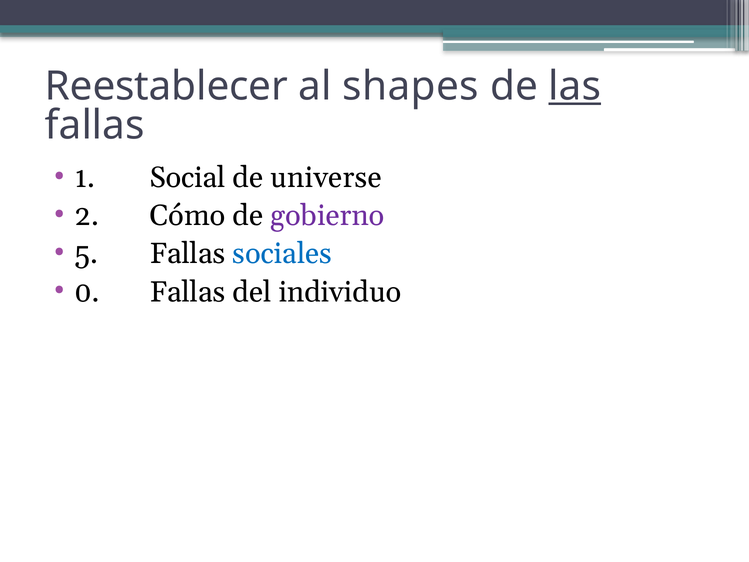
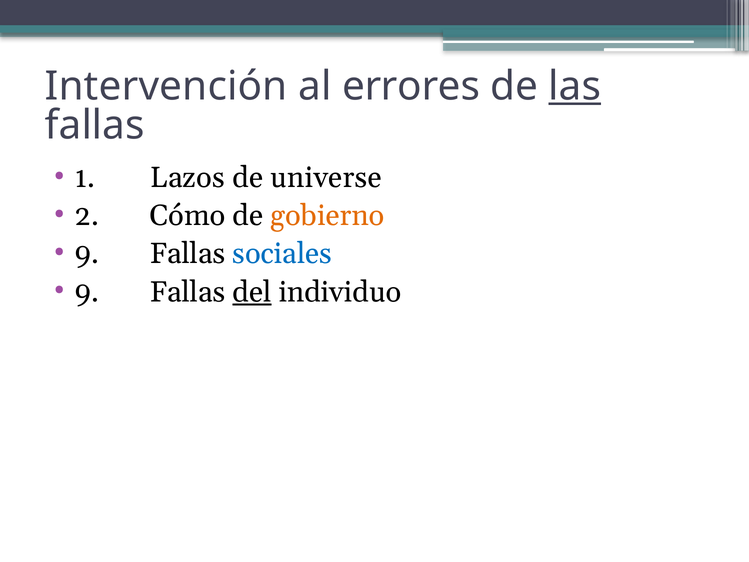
Reestablecer: Reestablecer -> Intervención
shapes: shapes -> errores
Social: Social -> Lazos
gobierno colour: purple -> orange
5 at (87, 254): 5 -> 9
0 at (87, 292): 0 -> 9
del underline: none -> present
